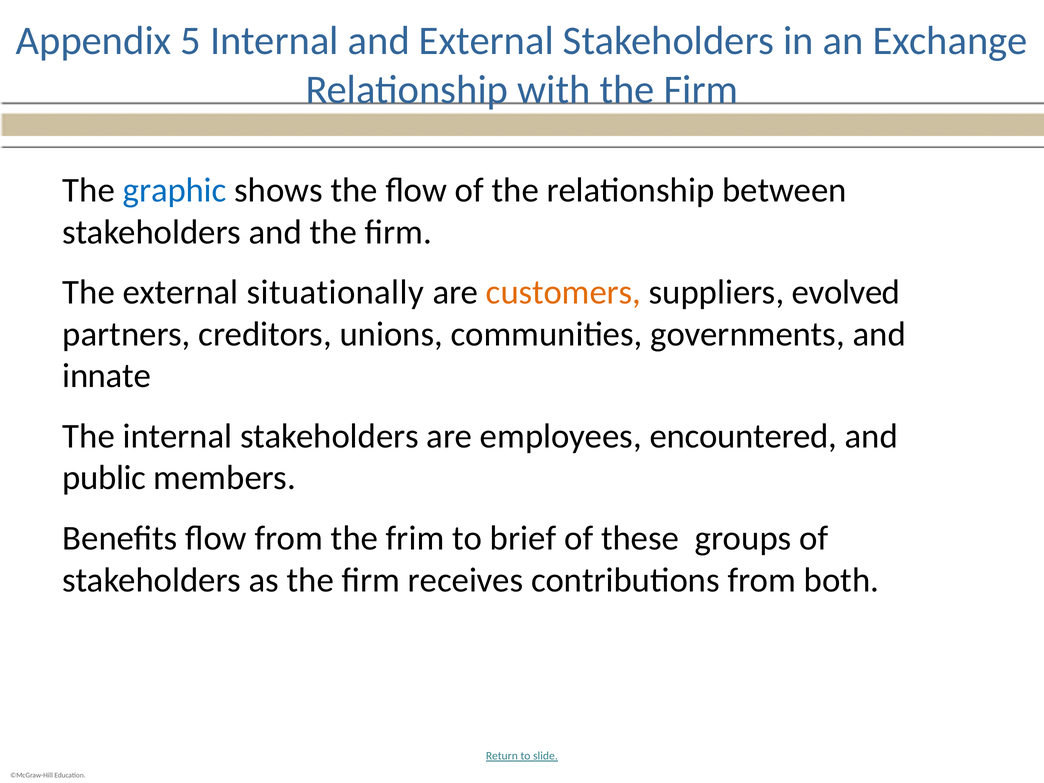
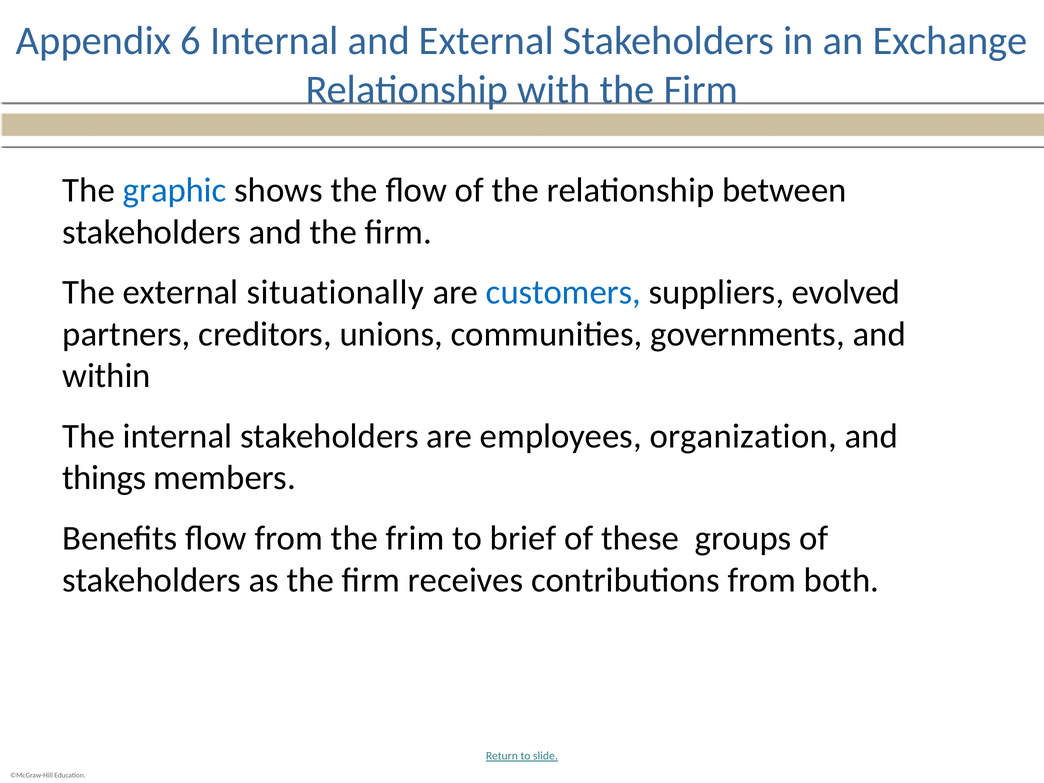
5: 5 -> 6
customers colour: orange -> blue
innate: innate -> within
encountered: encountered -> organization
public: public -> things
